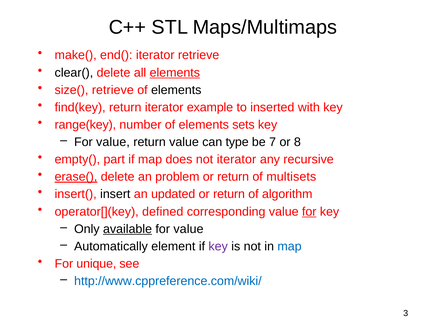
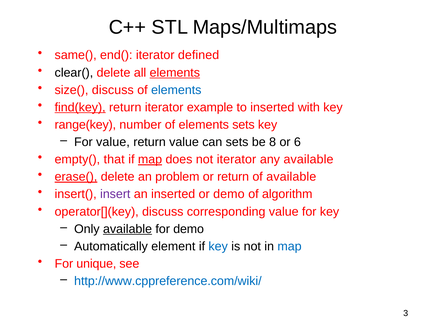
make(: make( -> same(
iterator retrieve: retrieve -> defined
size( retrieve: retrieve -> discuss
elements at (176, 90) colour: black -> blue
find(key underline: none -> present
can type: type -> sets
7: 7 -> 8
8: 8 -> 6
part: part -> that
map at (150, 159) underline: none -> present
any recursive: recursive -> available
of multisets: multisets -> available
insert colour: black -> purple
an updated: updated -> inserted
return at (229, 194): return -> demo
operator[](key defined: defined -> discuss
for at (309, 211) underline: present -> none
value at (188, 229): value -> demo
key at (218, 246) colour: purple -> blue
